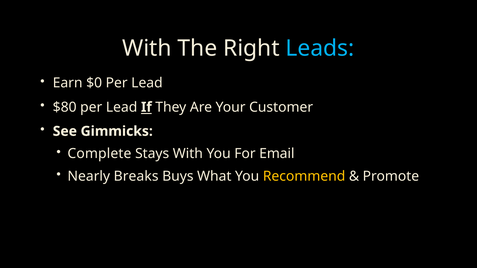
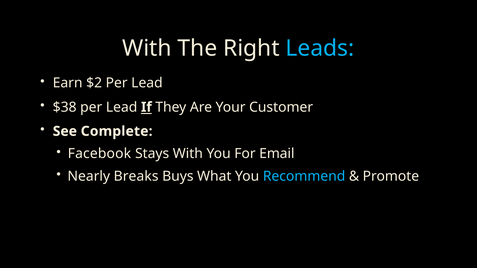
$0: $0 -> $2
$80: $80 -> $38
Gimmicks: Gimmicks -> Complete
Complete: Complete -> Facebook
Recommend colour: yellow -> light blue
